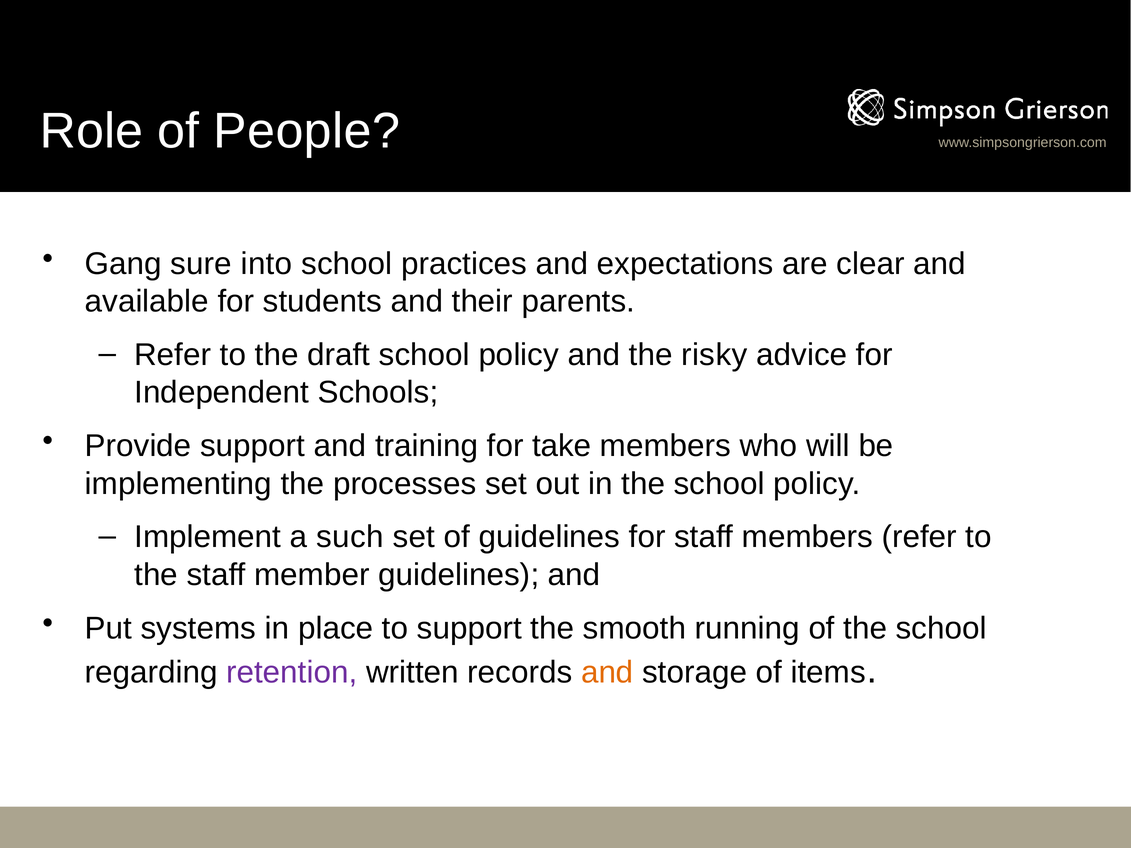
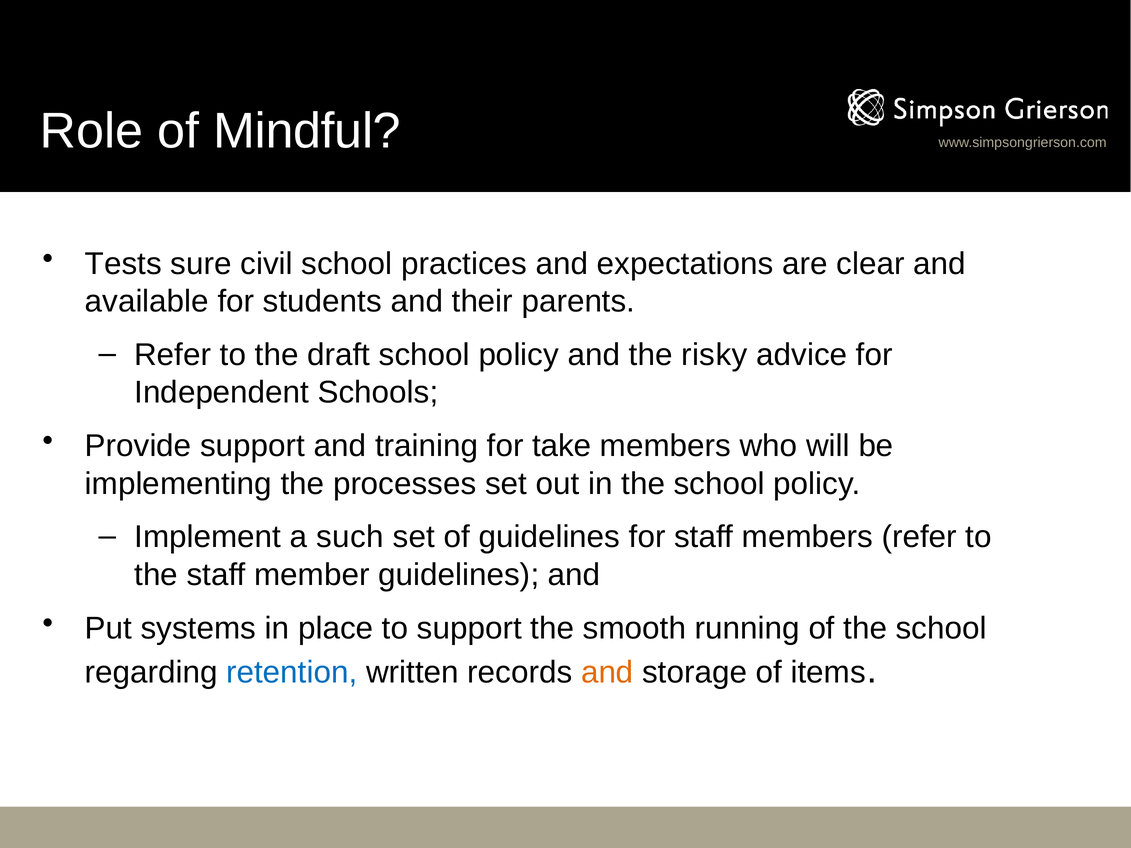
People: People -> Mindful
Gang: Gang -> Tests
into: into -> civil
retention colour: purple -> blue
